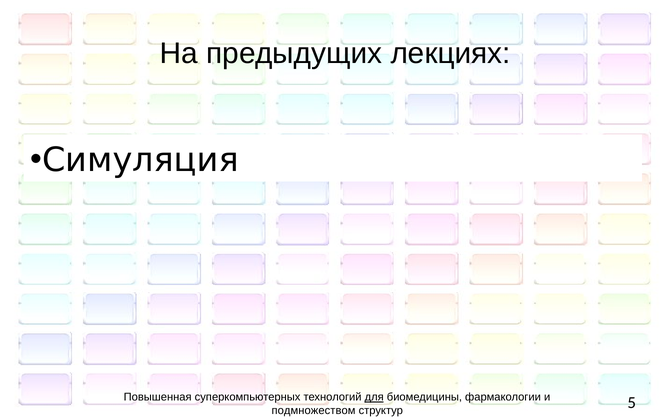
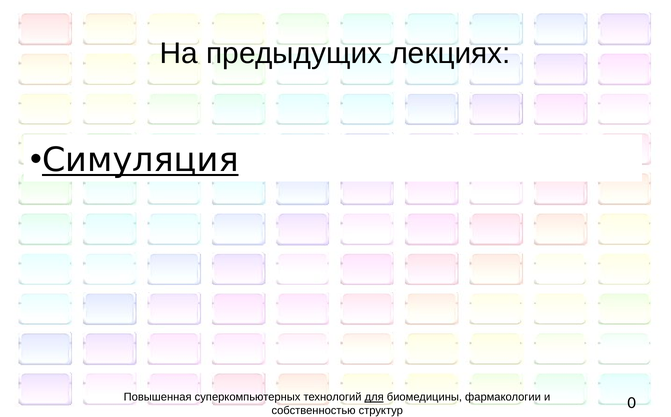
Симуляция underline: none -> present
подмножеством: подмножеством -> собственностью
5: 5 -> 0
